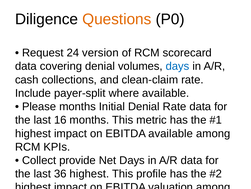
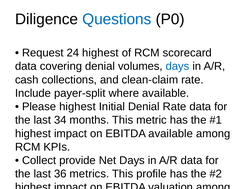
Questions colour: orange -> blue
24 version: version -> highest
Please months: months -> highest
16: 16 -> 34
36 highest: highest -> metrics
